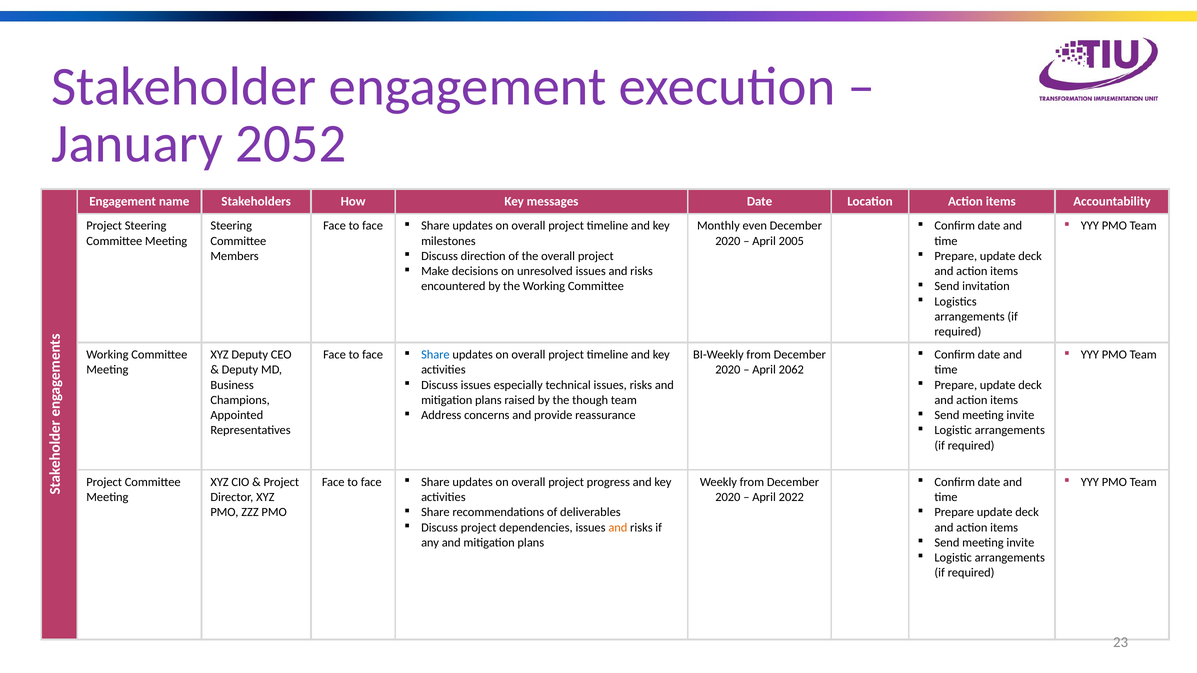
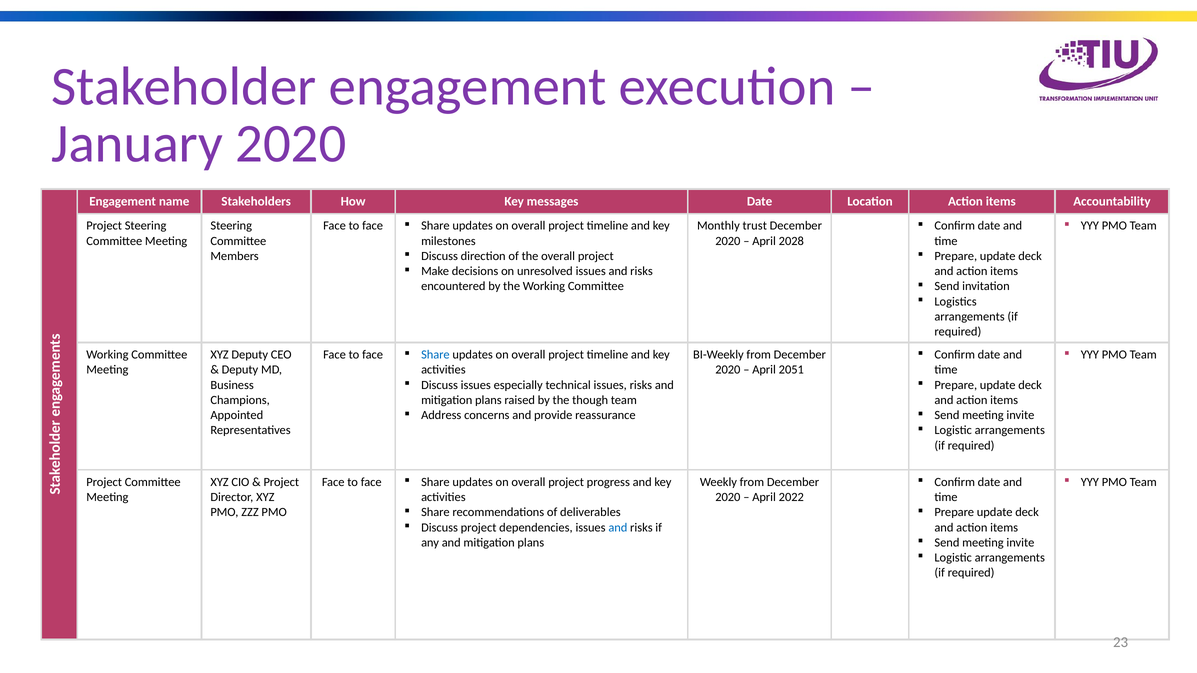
January 2052: 2052 -> 2020
even: even -> trust
2005: 2005 -> 2028
2062: 2062 -> 2051
and at (618, 528) colour: orange -> blue
